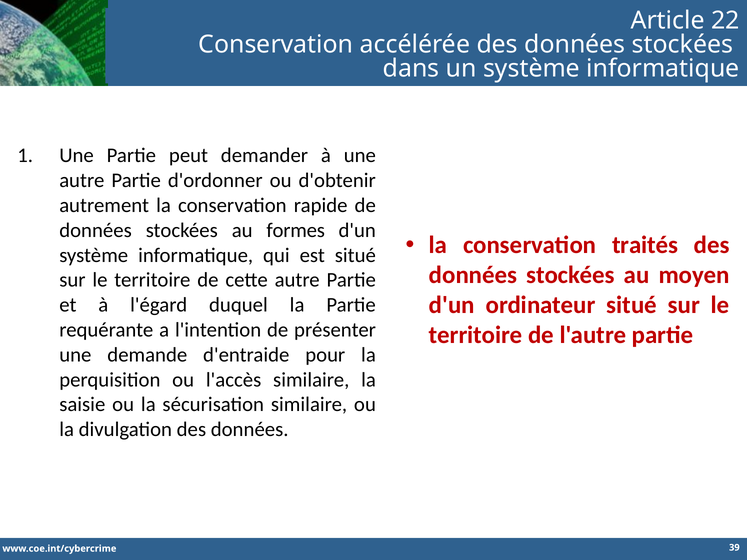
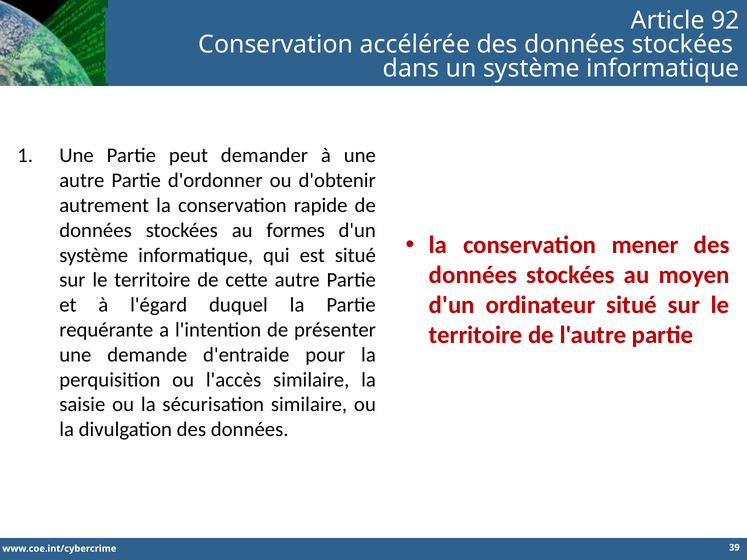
22: 22 -> 92
traités: traités -> mener
